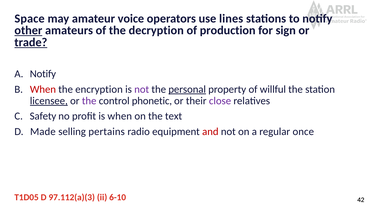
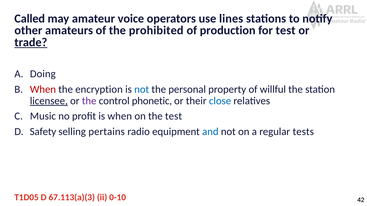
Space: Space -> Called
other underline: present -> none
decryption: decryption -> prohibited
for sign: sign -> test
A Notify: Notify -> Doing
not at (142, 89) colour: purple -> blue
personal underline: present -> none
close colour: purple -> blue
Safety: Safety -> Music
the text: text -> test
Made: Made -> Safety
and colour: red -> blue
once: once -> tests
97.112(a)(3: 97.112(a)(3 -> 67.113(a)(3
6-10: 6-10 -> 0-10
